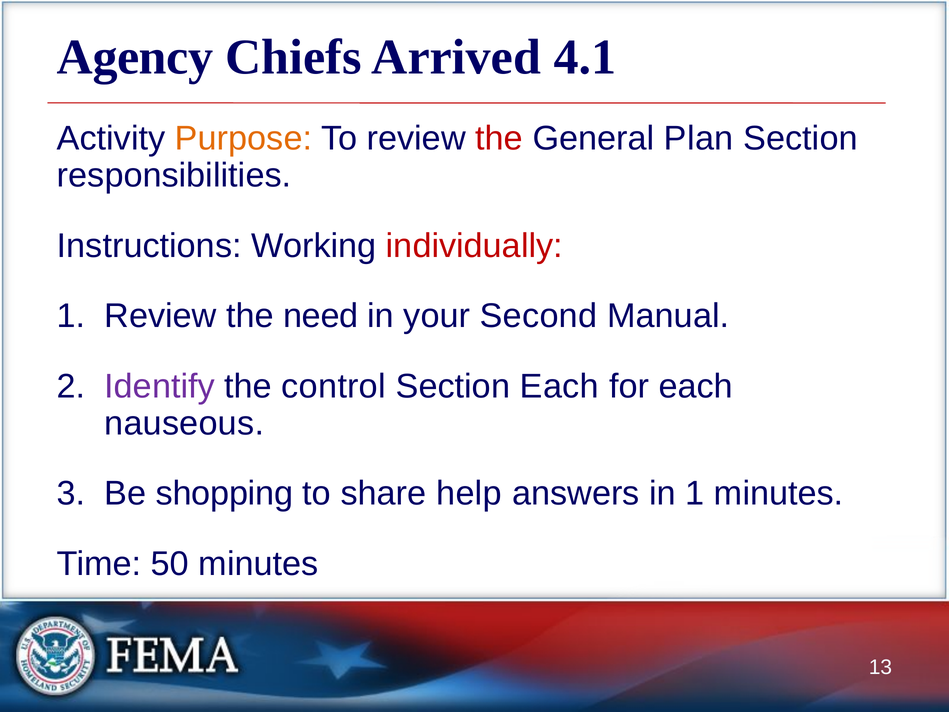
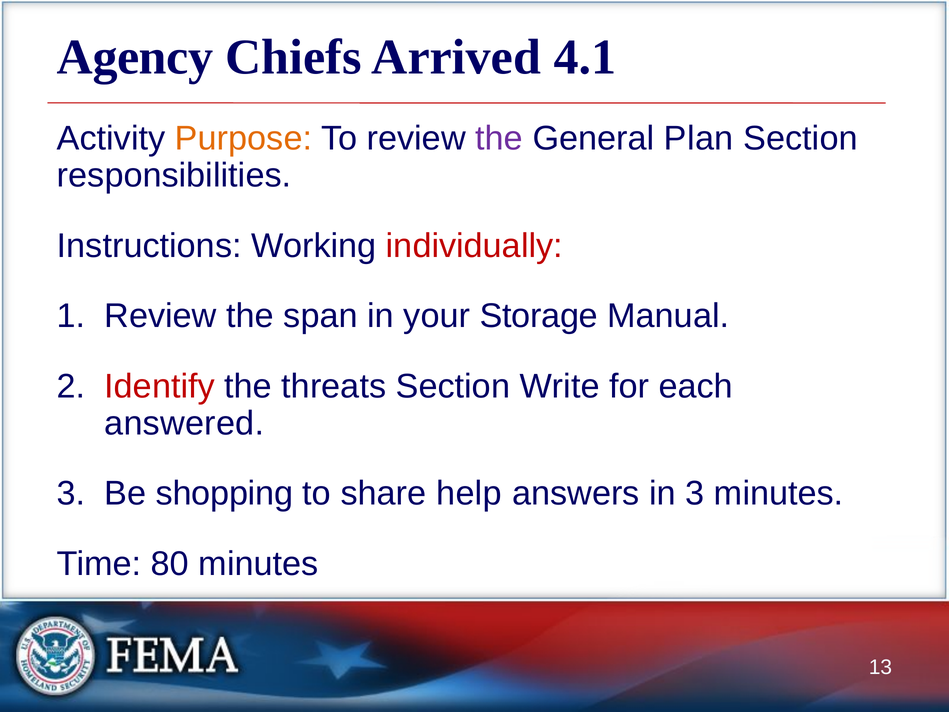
the at (499, 139) colour: red -> purple
need: need -> span
Second: Second -> Storage
Identify colour: purple -> red
control: control -> threats
Section Each: Each -> Write
nauseous: nauseous -> answered
in 1: 1 -> 3
50: 50 -> 80
